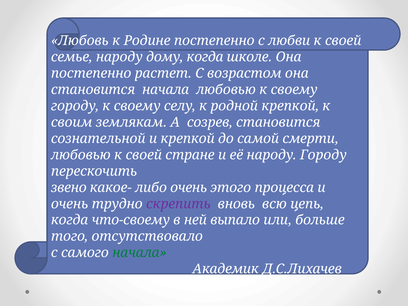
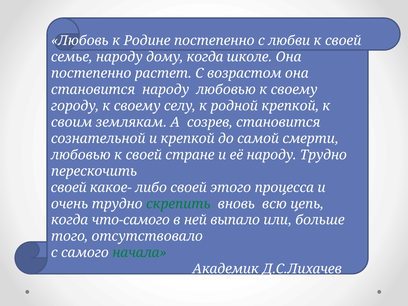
становится начала: начала -> народу
народу Городу: Городу -> Трудно
звено at (69, 188): звено -> своей
либо очень: очень -> своей
скрепить colour: purple -> green
что-своему: что-своему -> что-самого
